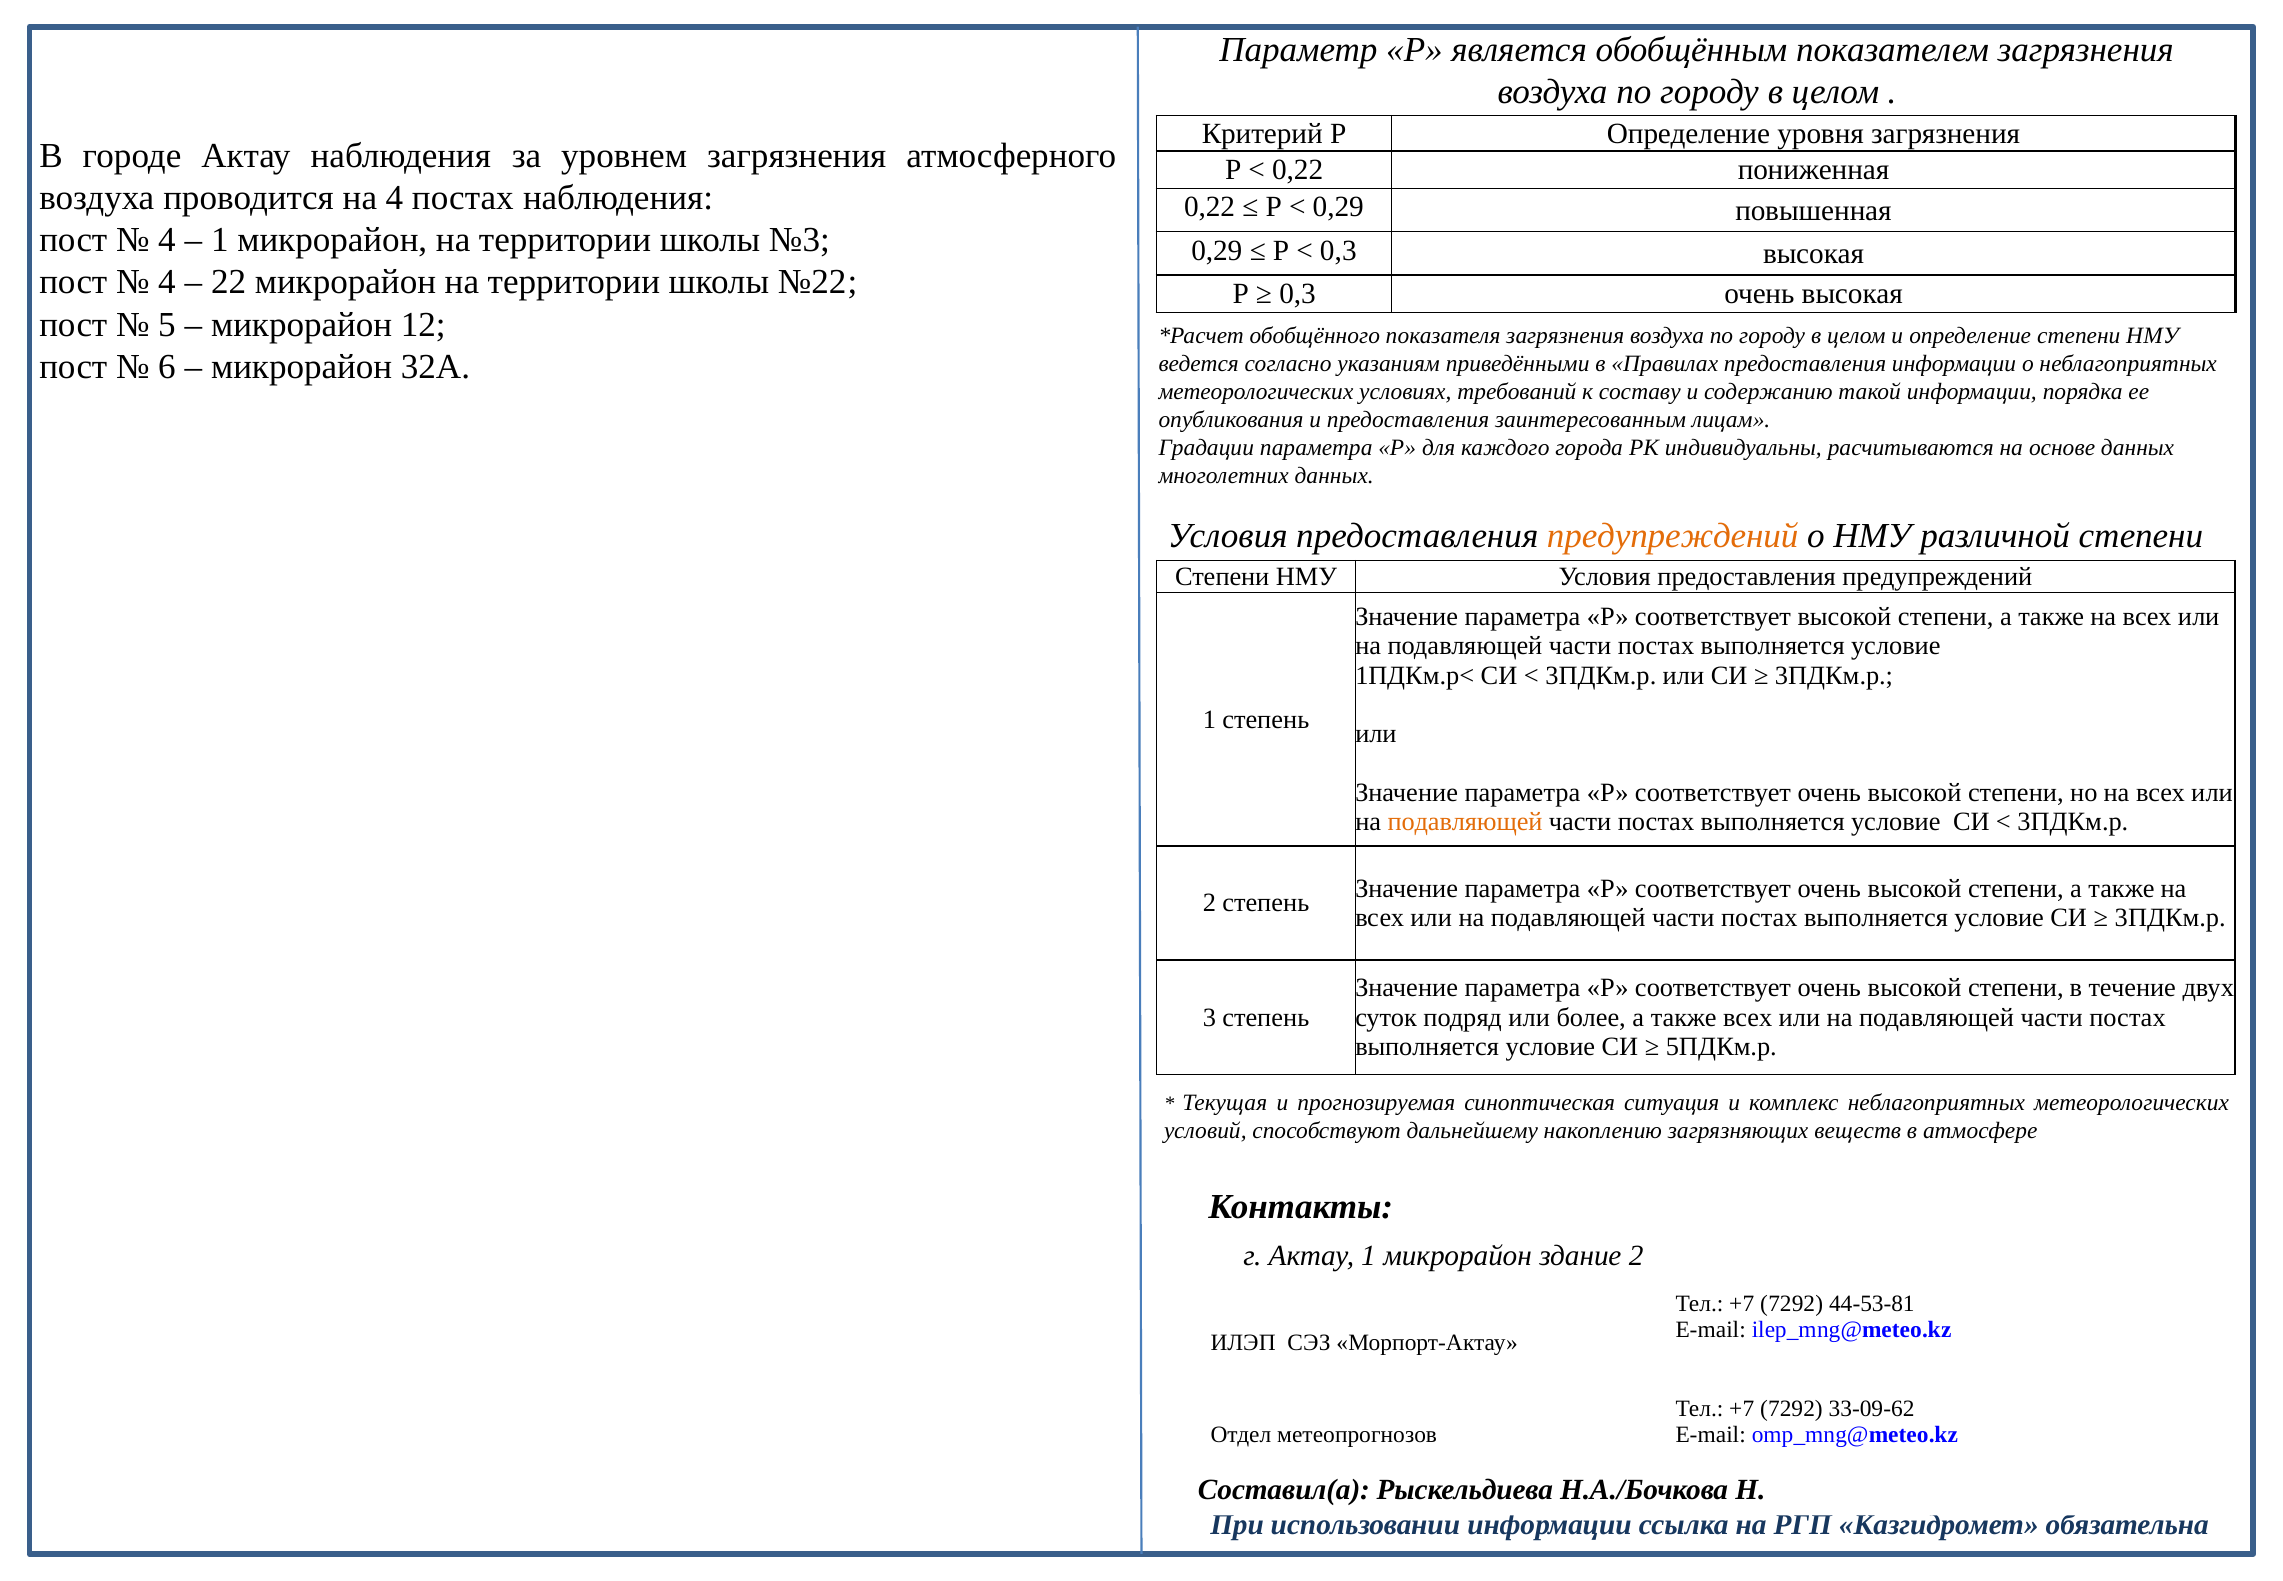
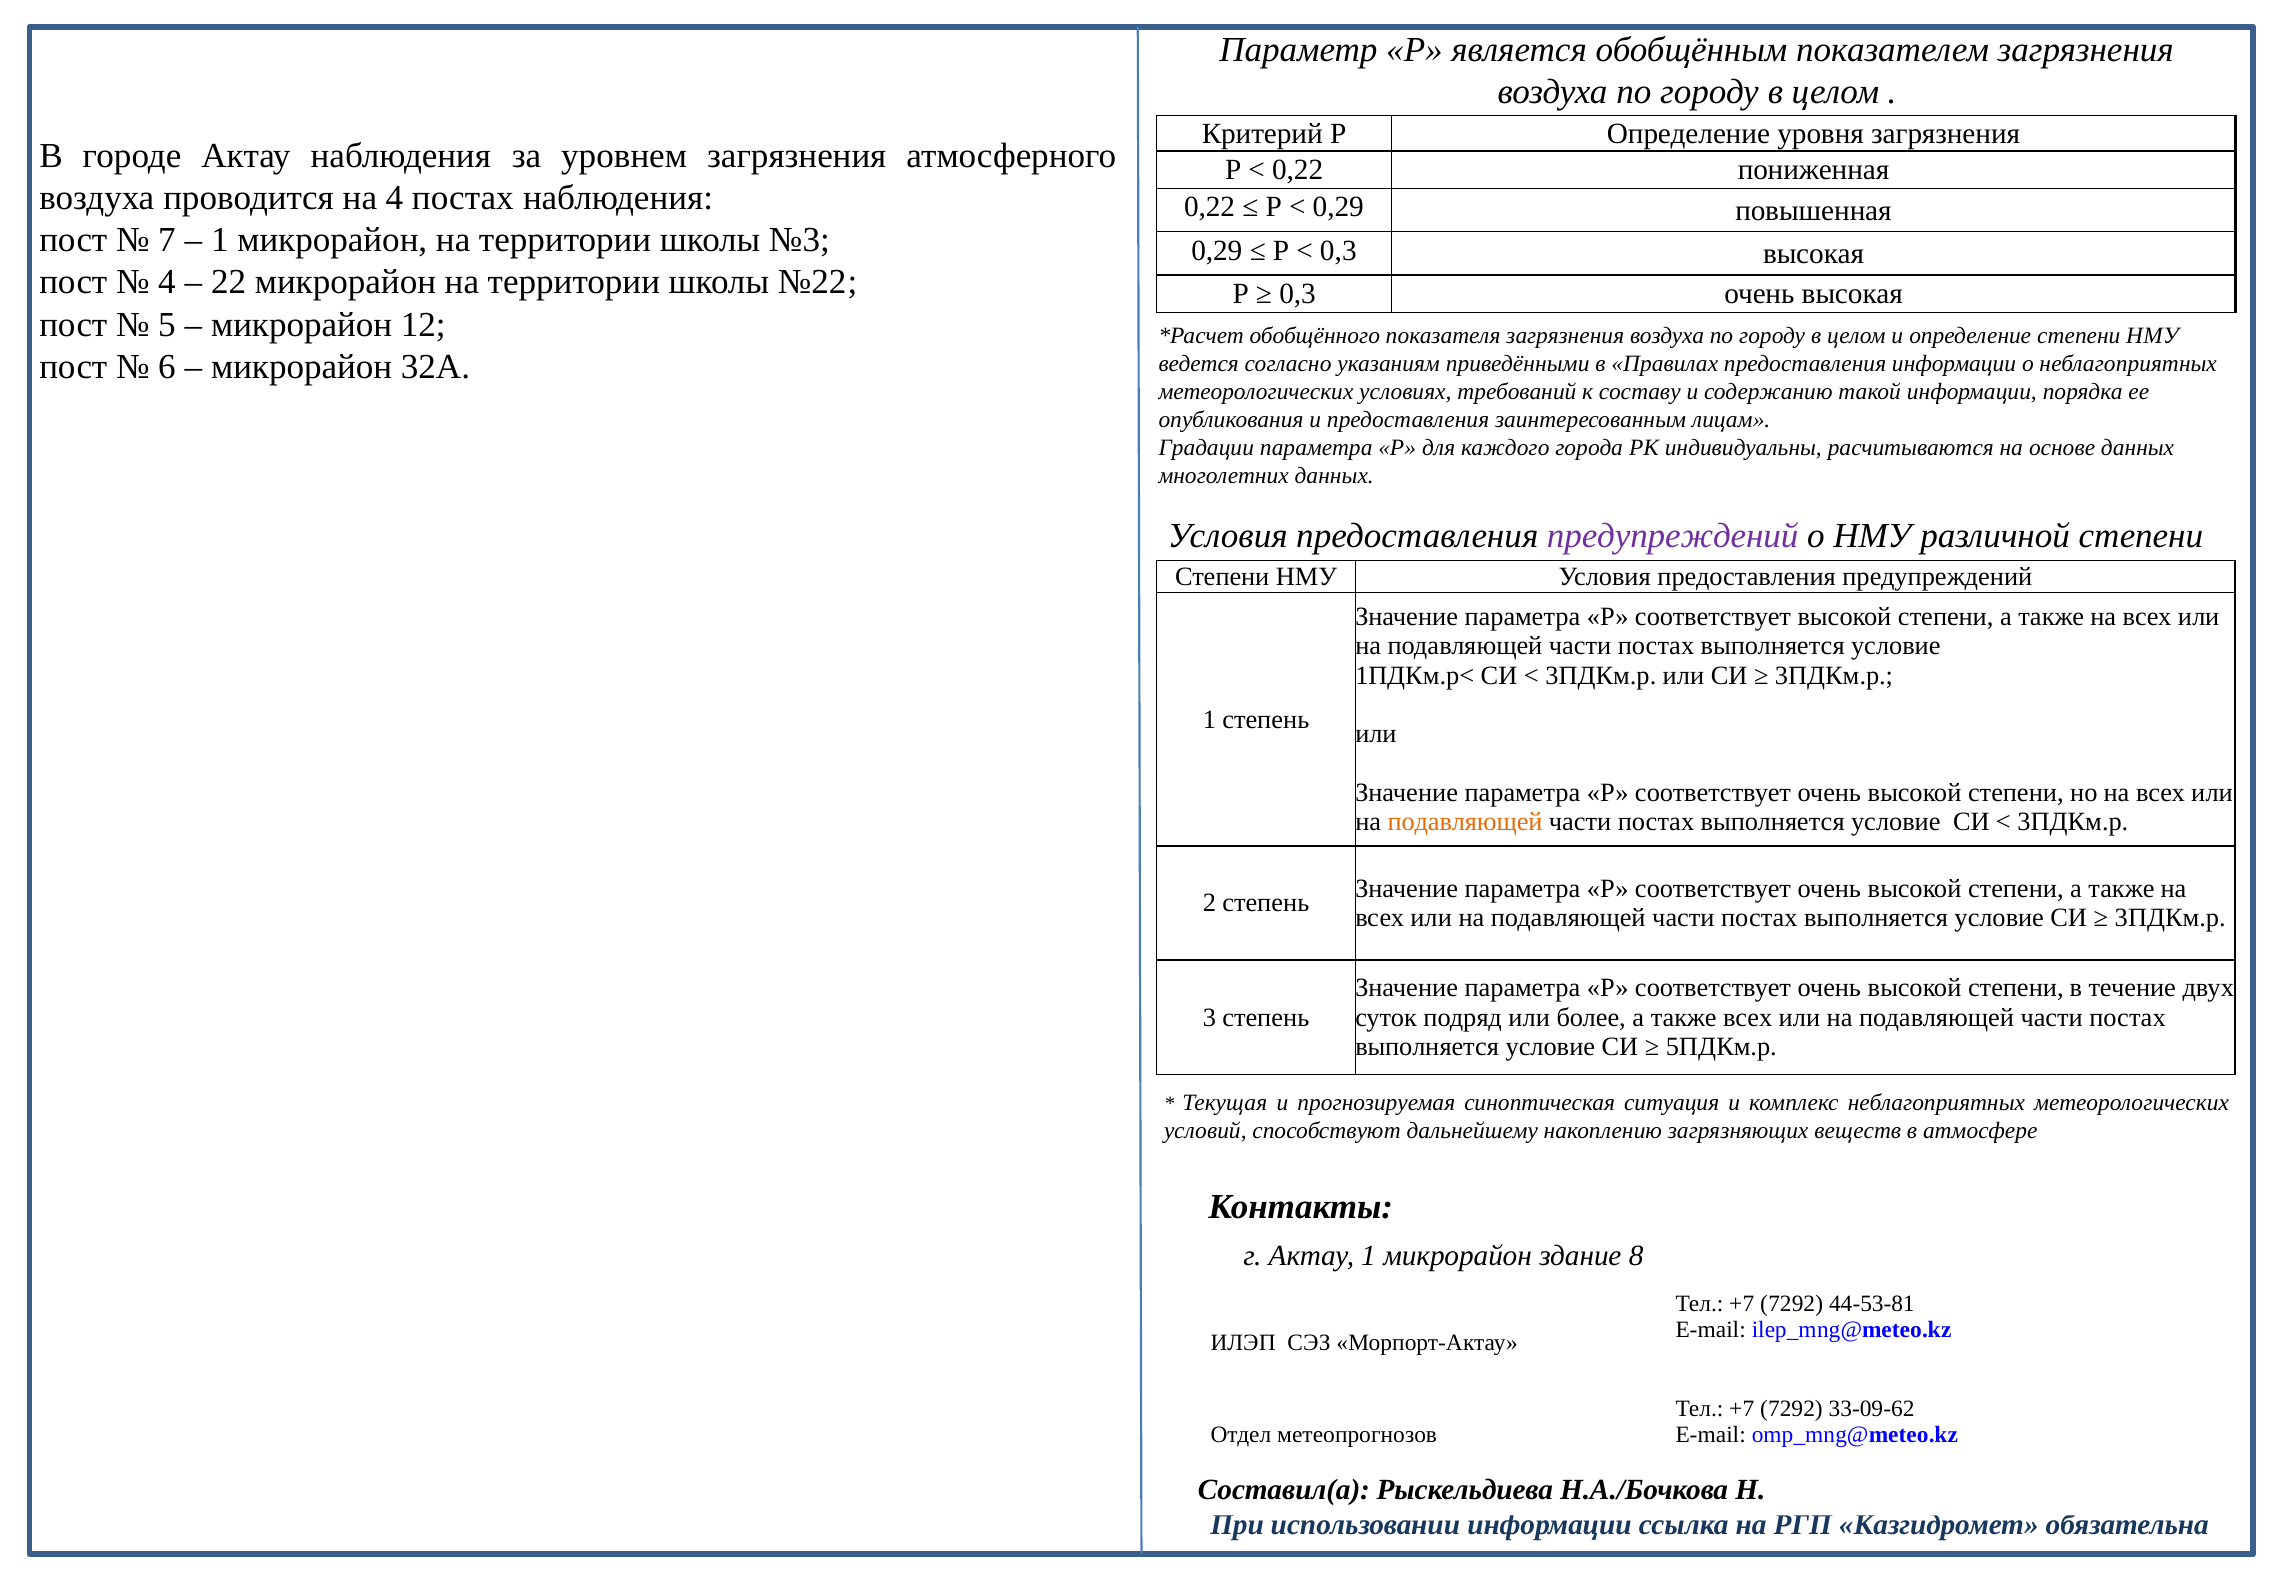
4 at (167, 240): 4 -> 7
предупреждений at (1673, 536) colour: orange -> purple
здание 2: 2 -> 8
